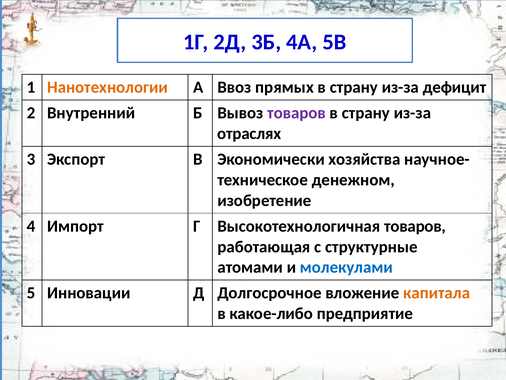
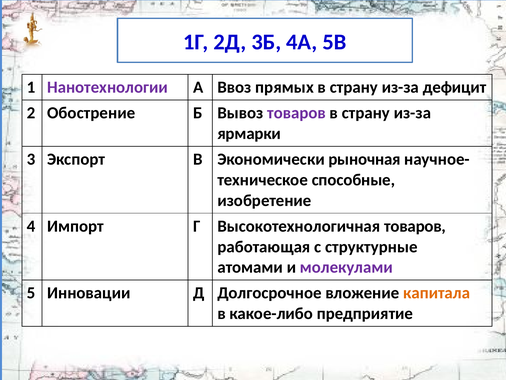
Нанотехнологии colour: orange -> purple
Внутренний: Внутренний -> Обострение
отраслях: отраслях -> ярмарки
хозяйства: хозяйства -> рыночная
денежном: денежном -> способные
молекулами colour: blue -> purple
